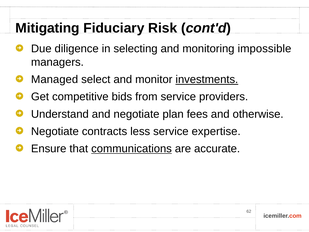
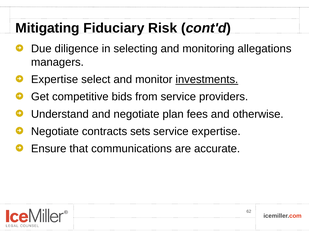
impossible: impossible -> allegations
Managed at (55, 79): Managed -> Expertise
less: less -> sets
communications underline: present -> none
